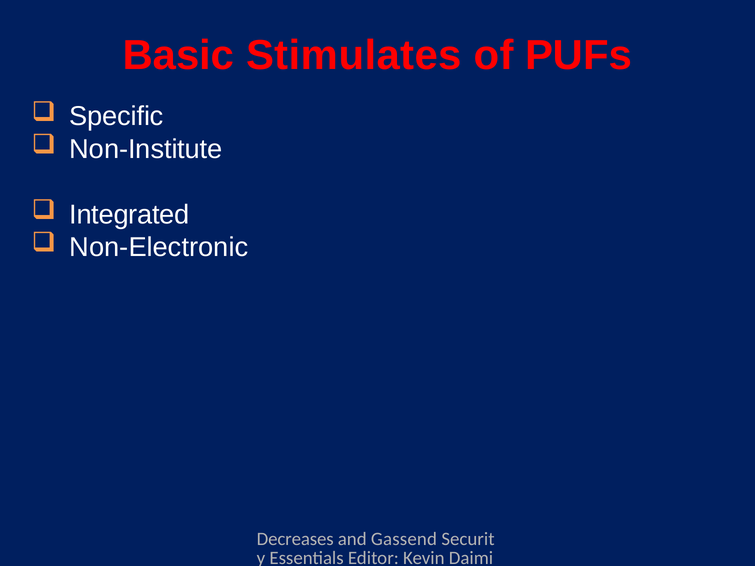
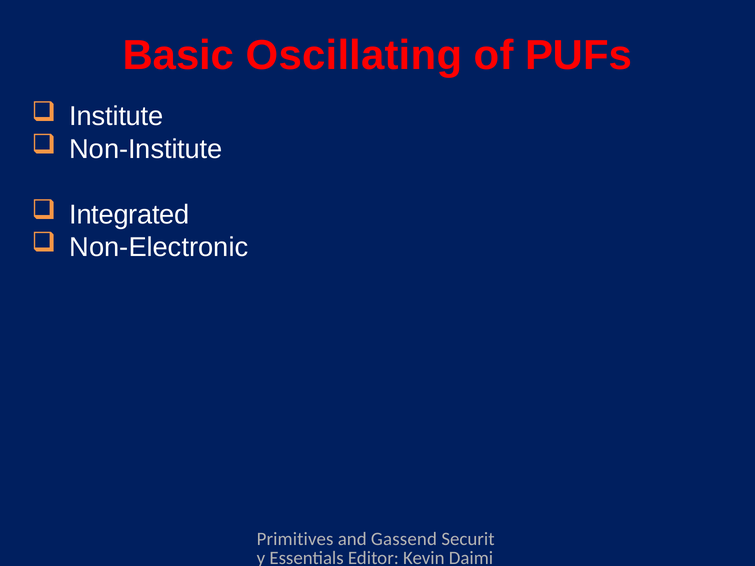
Stimulates: Stimulates -> Oscillating
Specific: Specific -> Institute
Decreases: Decreases -> Primitives
